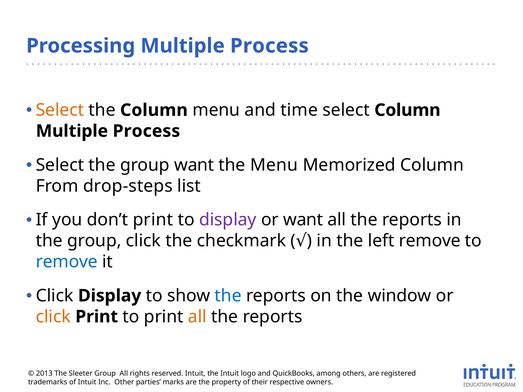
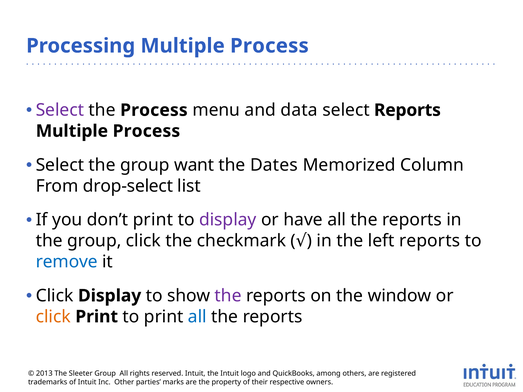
Select at (60, 110) colour: orange -> purple
the Column: Column -> Process
time: time -> data
select Column: Column -> Reports
the Menu: Menu -> Dates
drop-steps: drop-steps -> drop-select
or want: want -> have
left remove: remove -> reports
the at (228, 296) colour: blue -> purple
all at (197, 317) colour: orange -> blue
